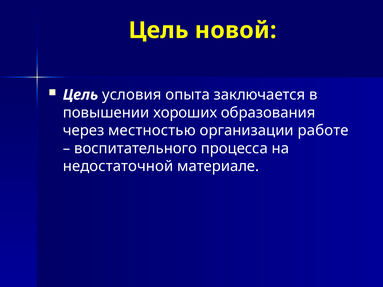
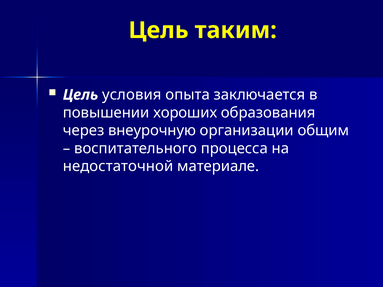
новой: новой -> таким
местностью: местностью -> внеурочную
работе: работе -> общим
